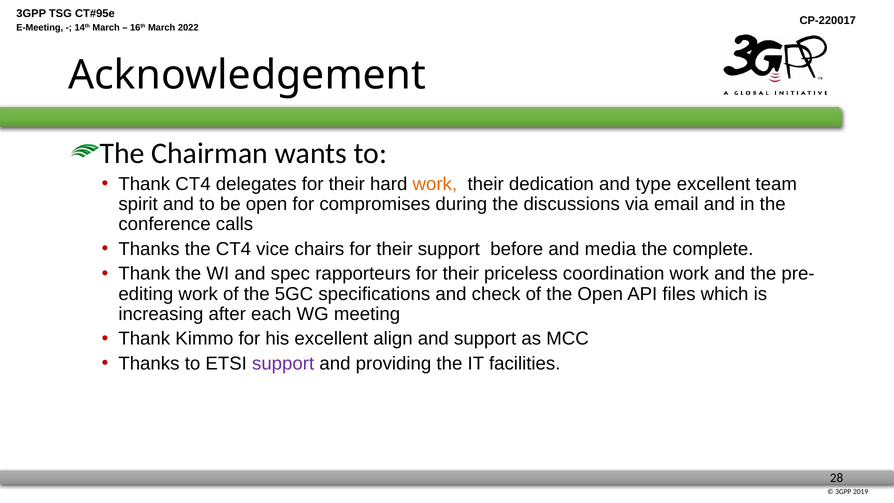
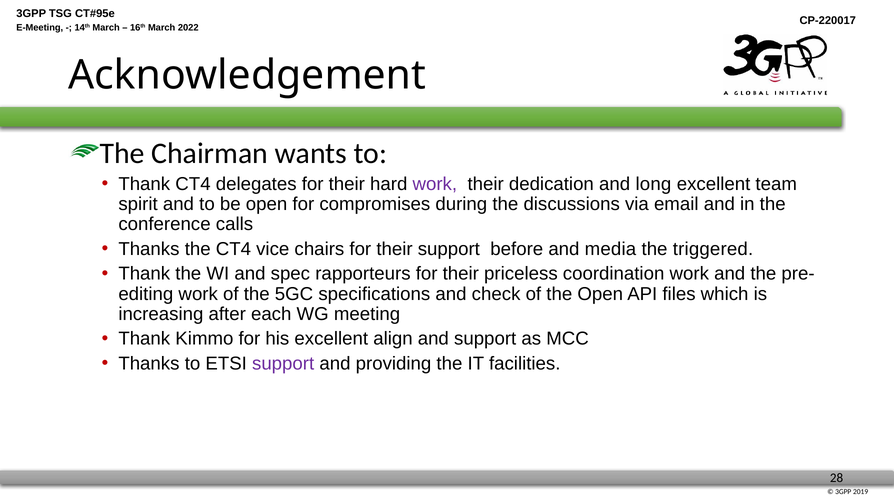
work at (435, 184) colour: orange -> purple
type: type -> long
complete: complete -> triggered
